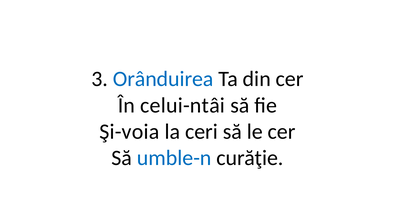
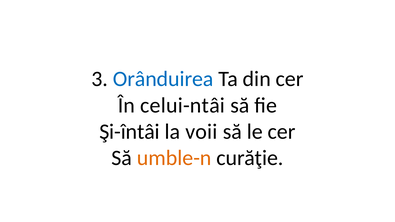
Şi-voia: Şi-voia -> Şi-întâi
ceri: ceri -> voii
umble-n colour: blue -> orange
